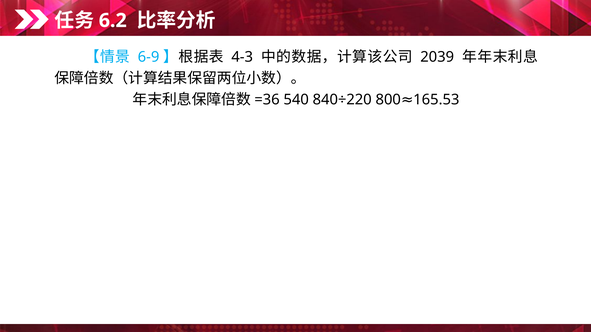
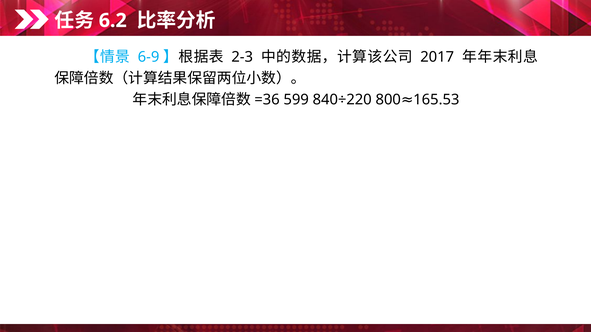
4-3: 4-3 -> 2-3
2039: 2039 -> 2017
540: 540 -> 599
